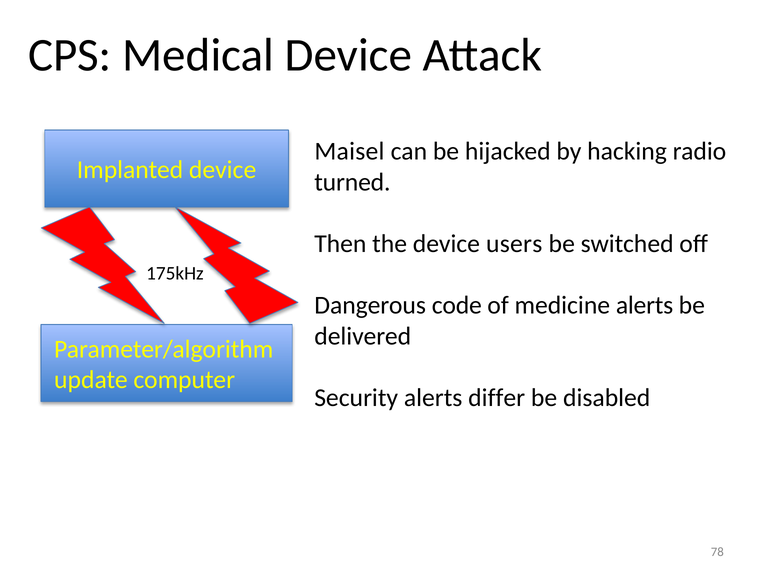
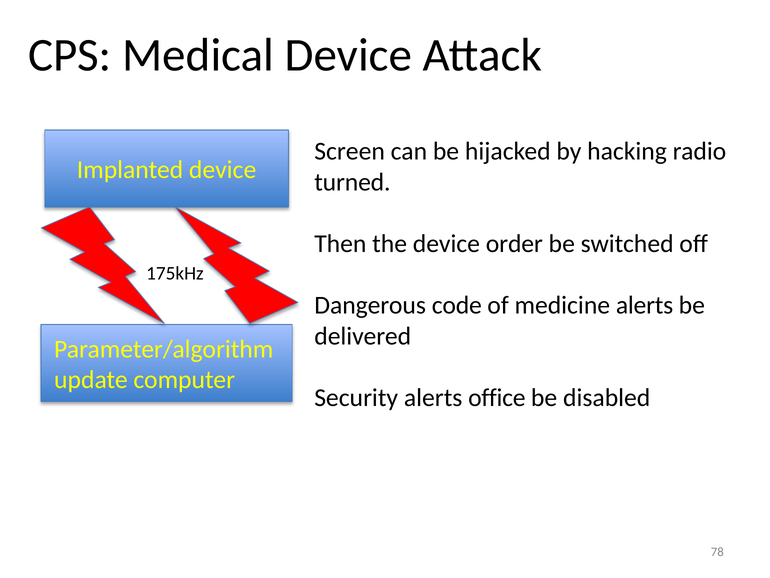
Maisel: Maisel -> Screen
users: users -> order
differ: differ -> office
